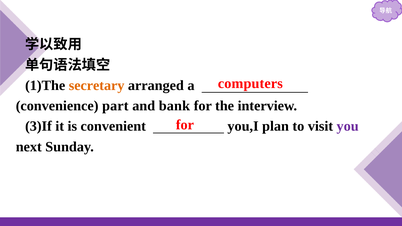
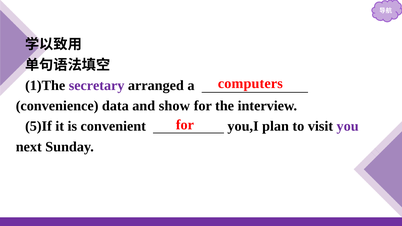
secretary colour: orange -> purple
part: part -> data
bank: bank -> show
3)If: 3)If -> 5)If
